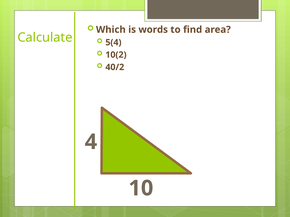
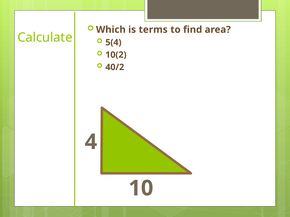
words: words -> terms
